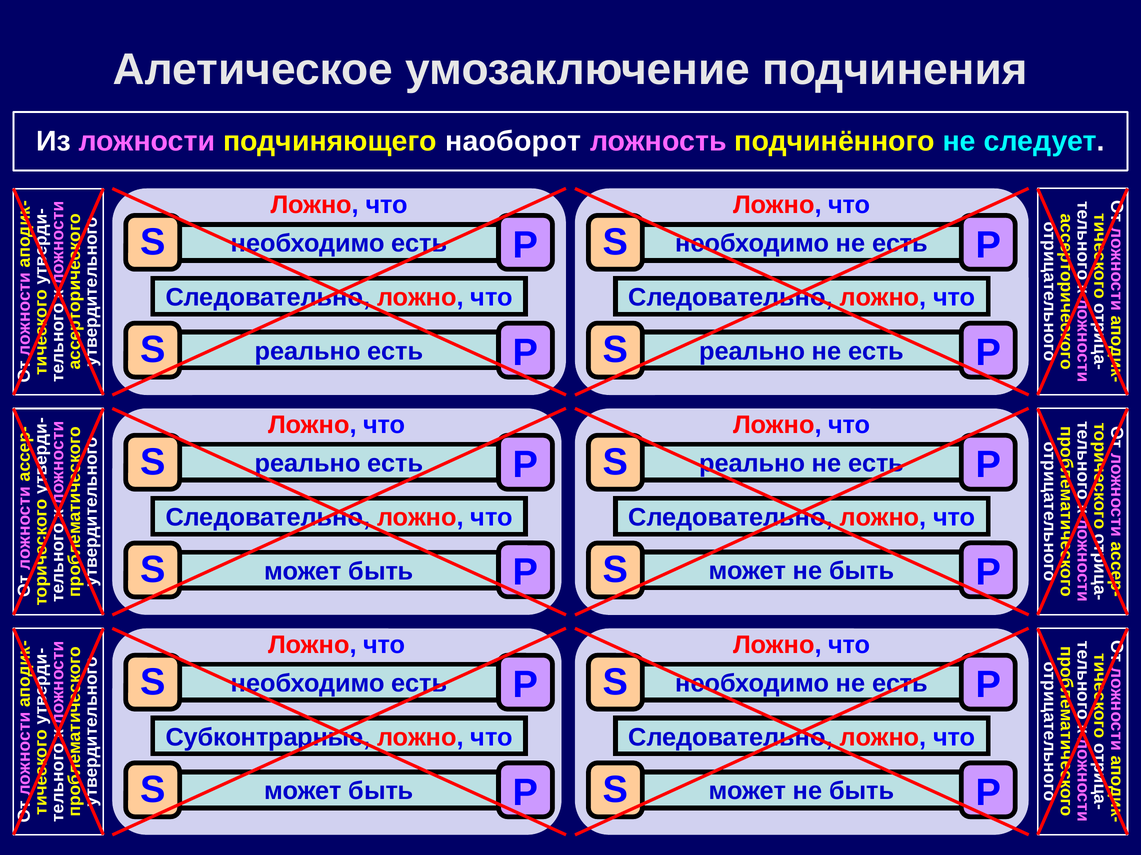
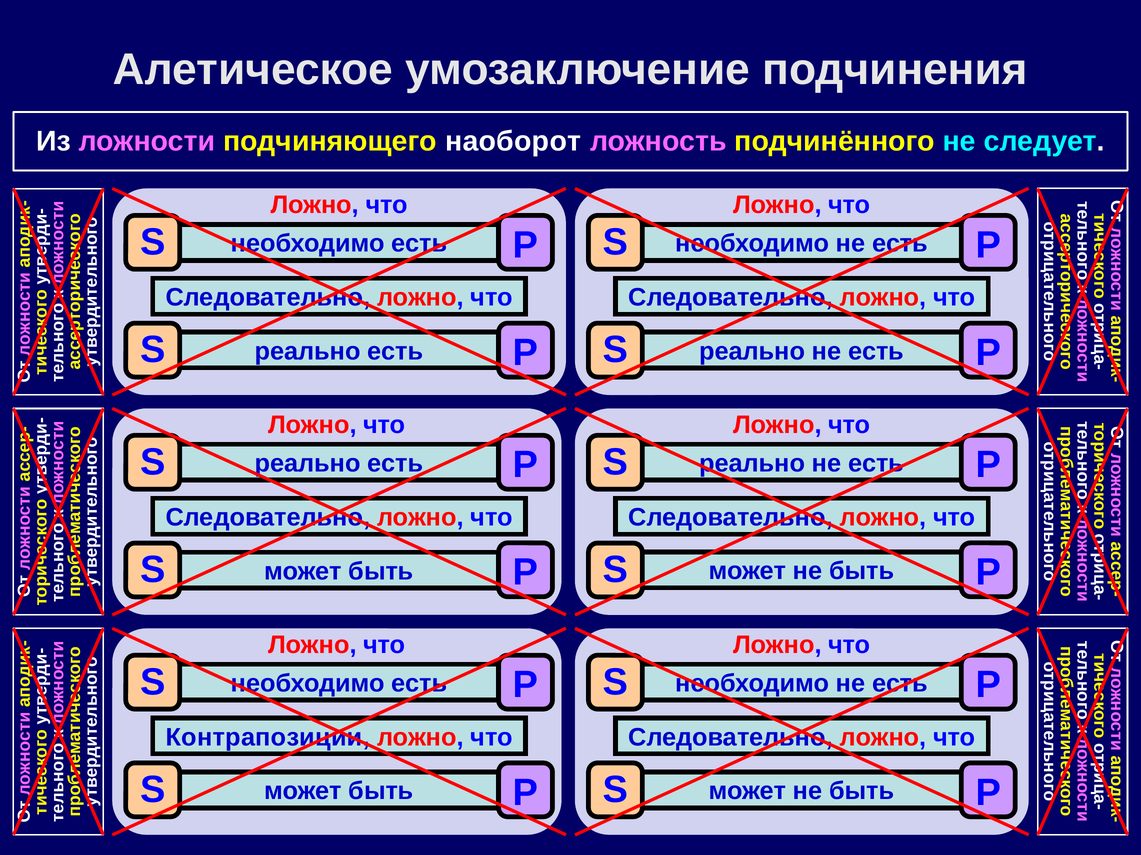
Субконтрарные: Субконтрарные -> Контрапозиции
